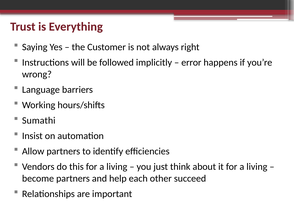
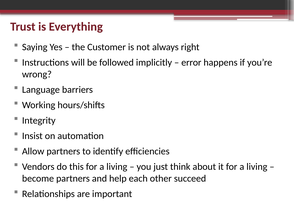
Sumathi: Sumathi -> Integrity
